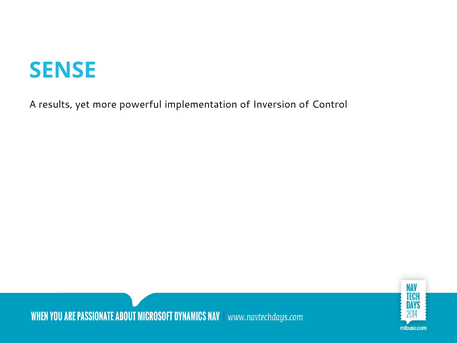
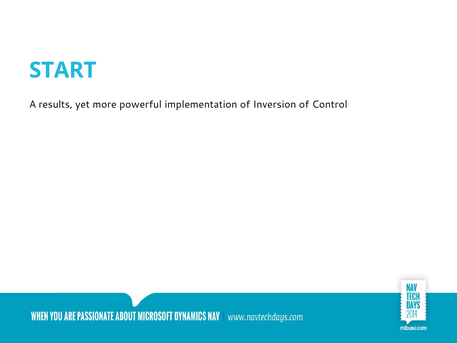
SENSE: SENSE -> START
